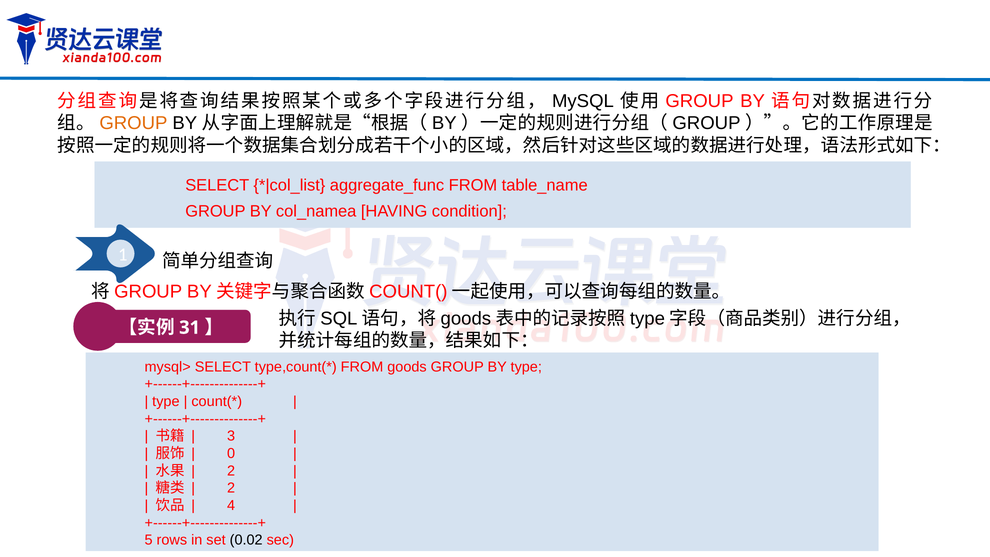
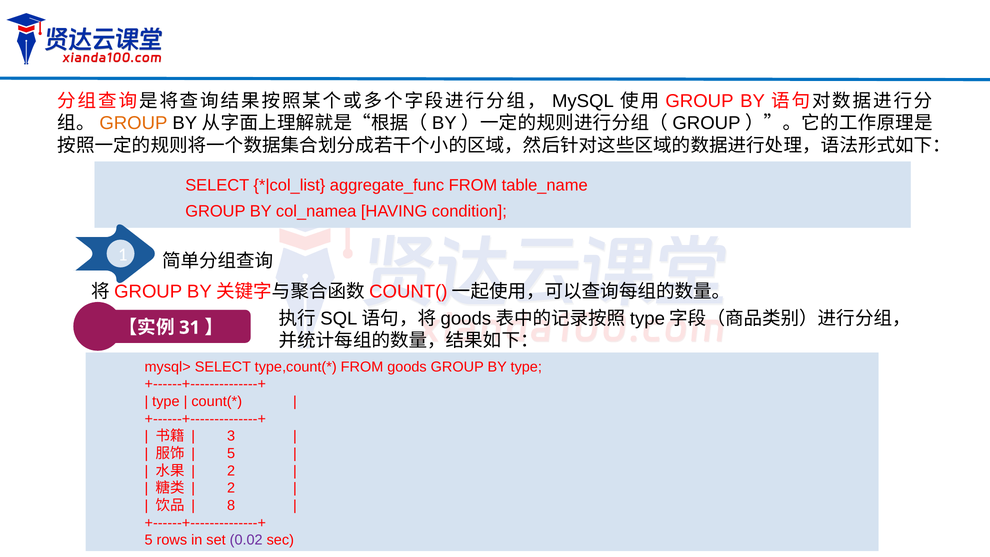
0 at (231, 453): 0 -> 5
4: 4 -> 8
0.02 colour: black -> purple
